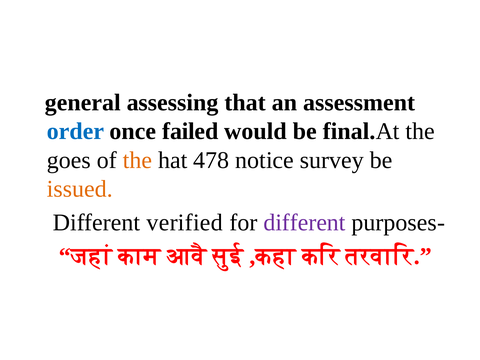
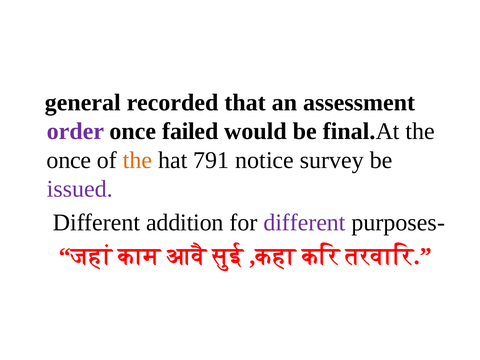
assessing: assessing -> recorded
order colour: blue -> purple
goes at (69, 160): goes -> once
478: 478 -> 791
issued colour: orange -> purple
verified: verified -> addition
